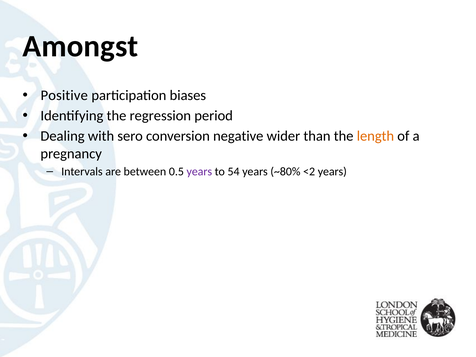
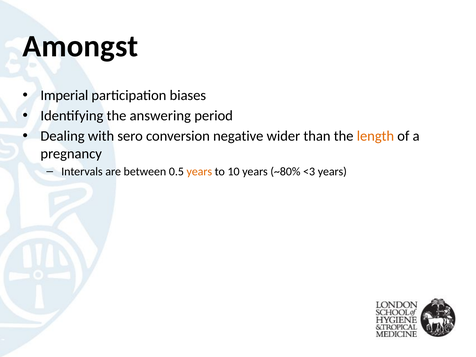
Positive: Positive -> Imperial
regression: regression -> answering
years at (199, 172) colour: purple -> orange
54: 54 -> 10
<2: <2 -> <3
